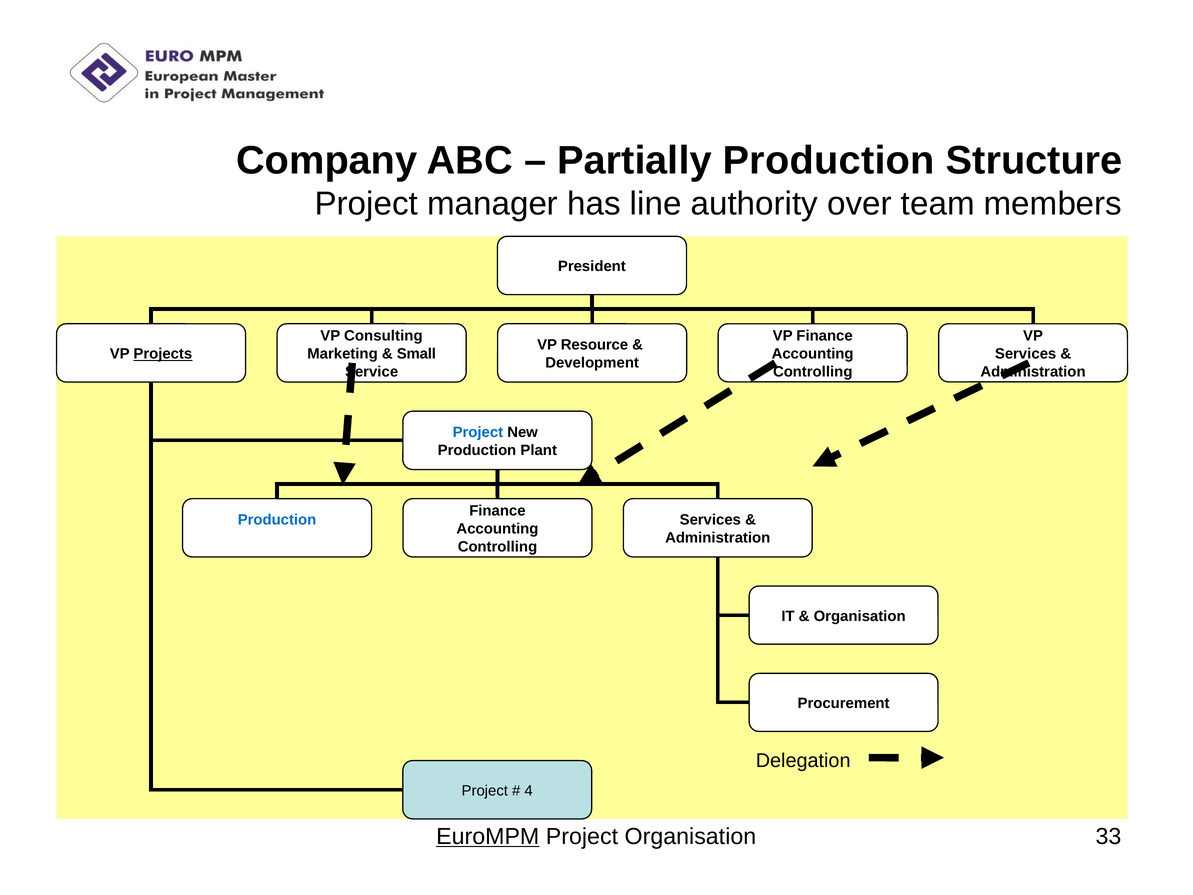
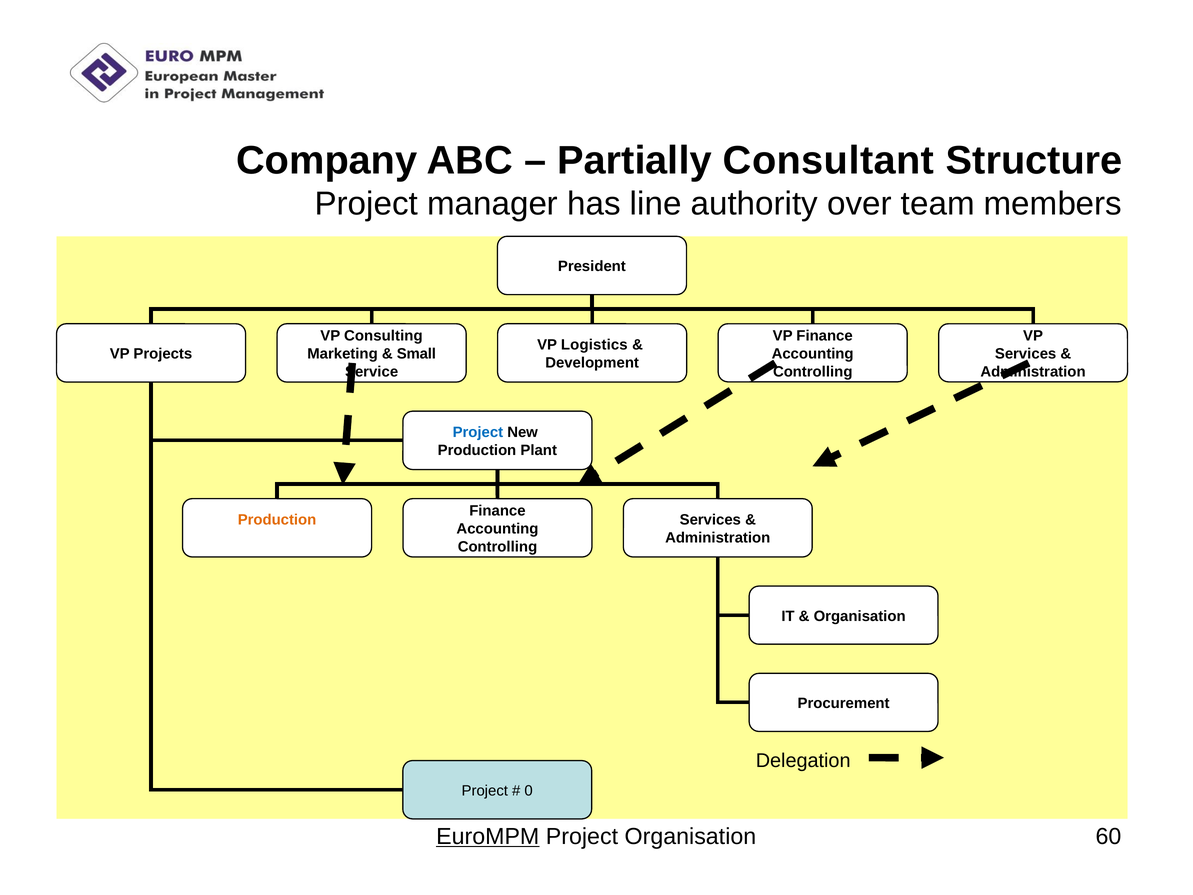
Partially Production: Production -> Consultant
Resource: Resource -> Logistics
Projects underline: present -> none
Production at (277, 520) colour: blue -> orange
4: 4 -> 0
33: 33 -> 60
